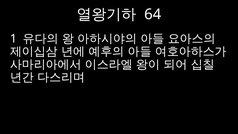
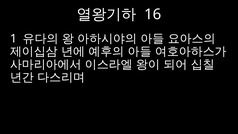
64: 64 -> 16
